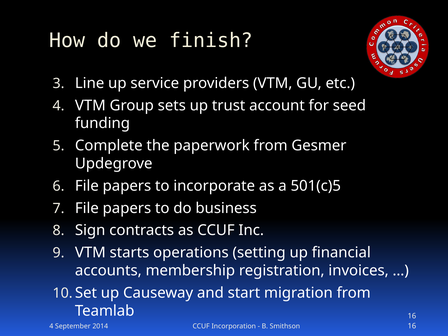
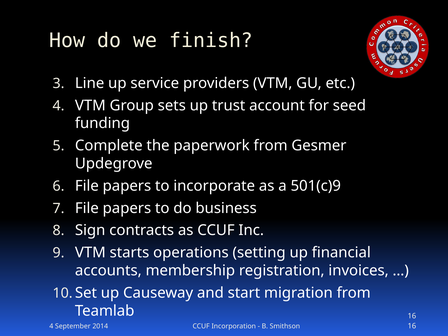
501(c)5: 501(c)5 -> 501(c)9
